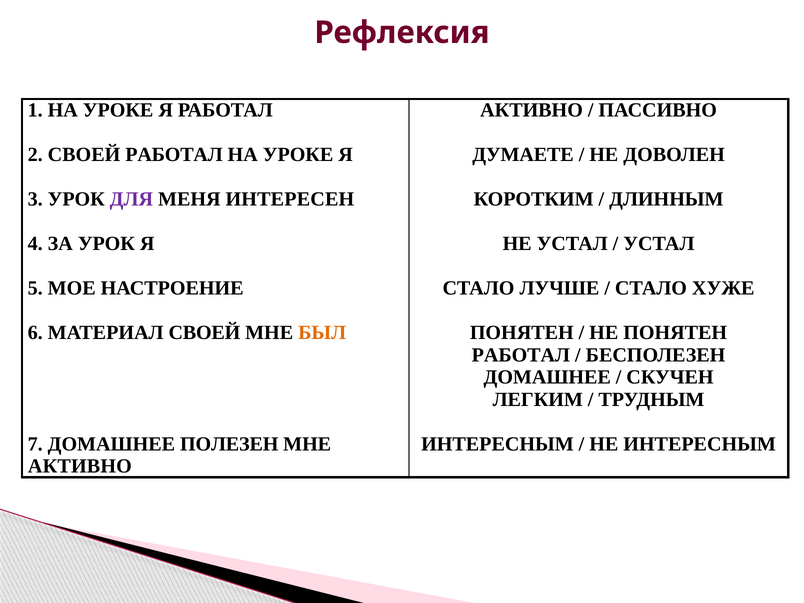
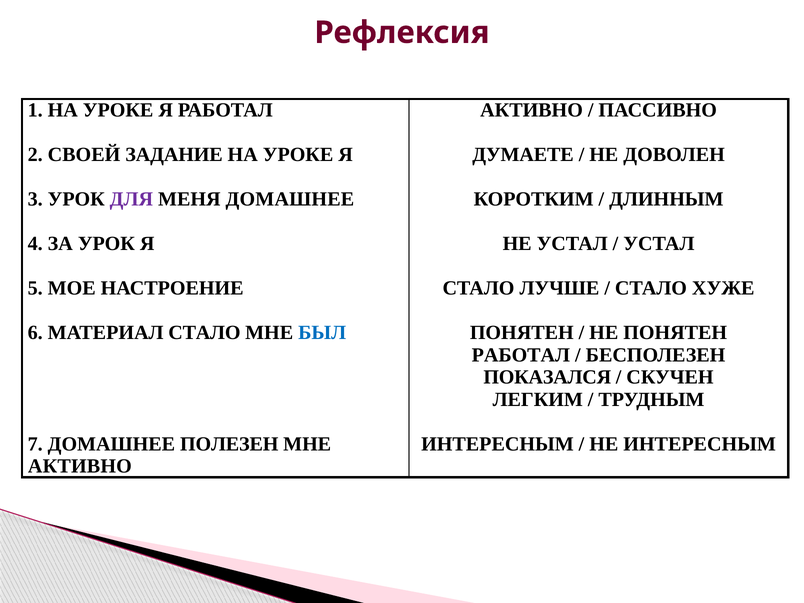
СВОЕЙ РАБОТАЛ: РАБОТАЛ -> ЗАДАНИЕ
МЕНЯ ИНТЕРЕСЕН: ИНТЕРЕСЕН -> ДОМАШНЕЕ
МАТЕРИАЛ СВОЕЙ: СВОЕЙ -> СТАЛО
БЫЛ colour: orange -> blue
ДОМАШНЕЕ at (547, 377): ДОМАШНЕЕ -> ПОКАЗАЛСЯ
